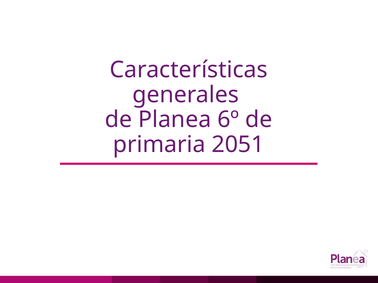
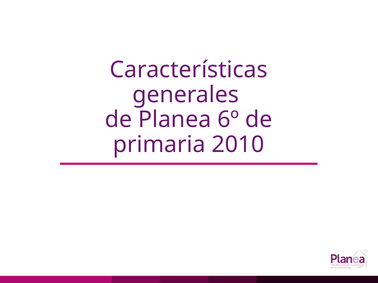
2051: 2051 -> 2010
